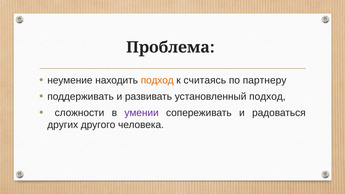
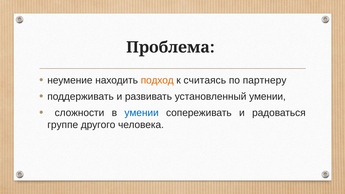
установленный подход: подход -> умении
умении at (142, 113) colour: purple -> blue
других: других -> группе
